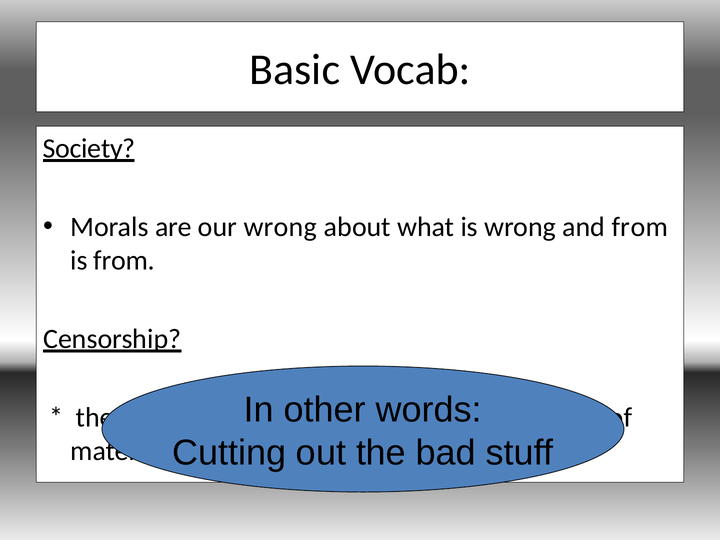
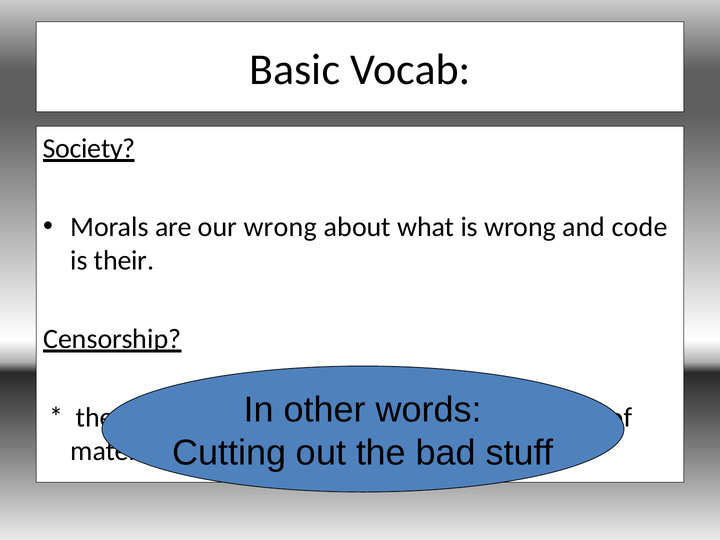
and from: from -> code
is from: from -> their
